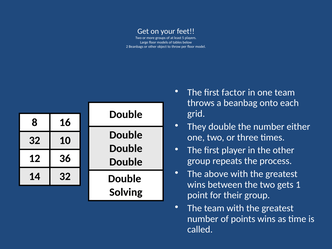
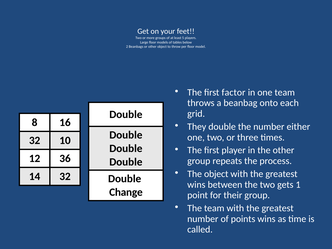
The above: above -> object
Solving: Solving -> Change
